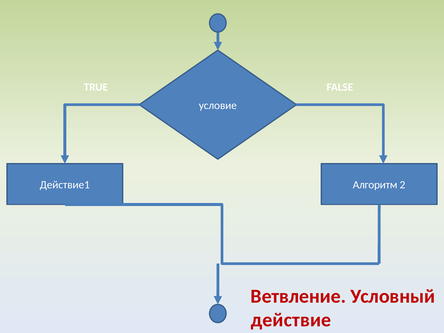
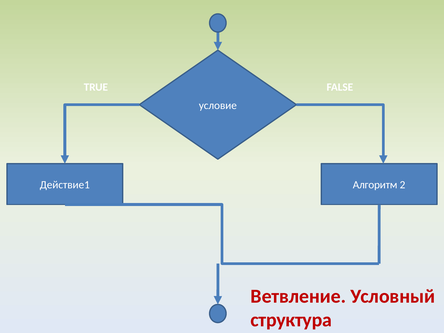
действие: действие -> структура
